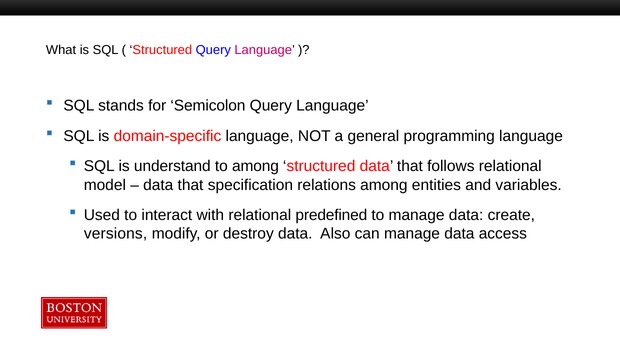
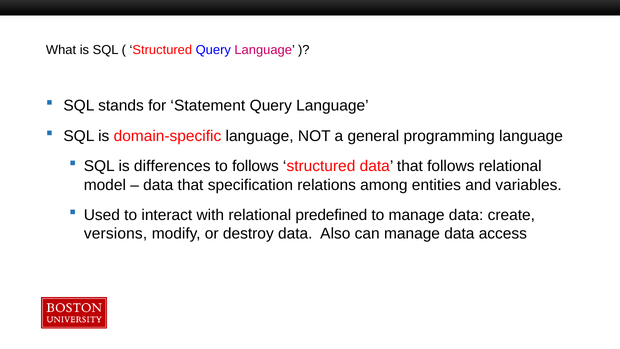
Semicolon: Semicolon -> Statement
understand: understand -> differences
to among: among -> follows
